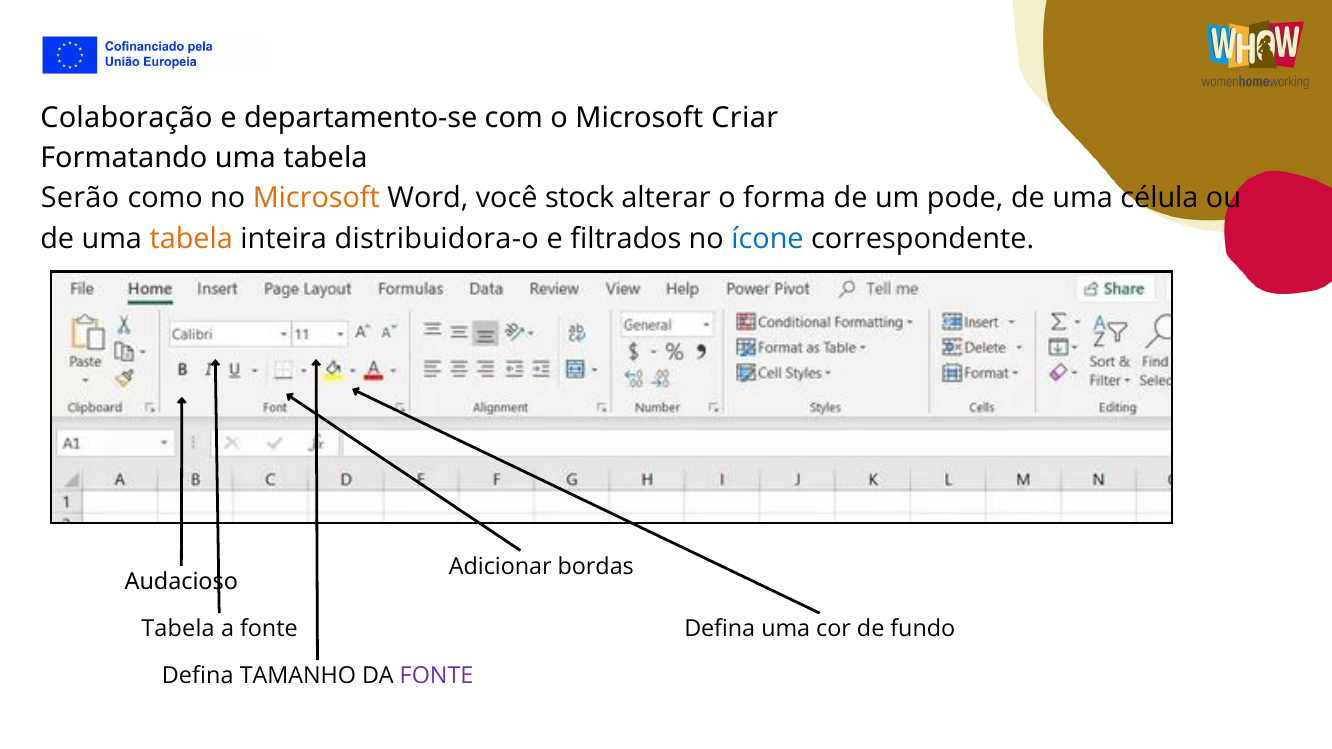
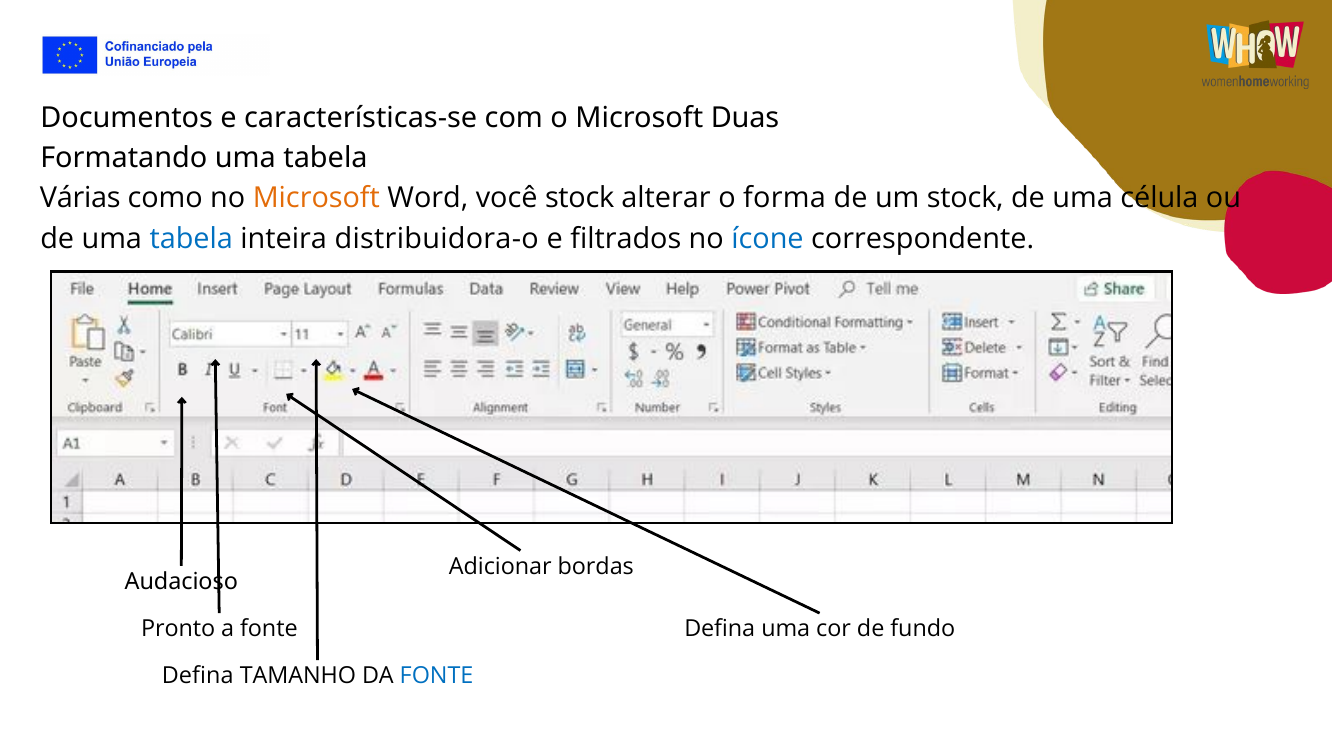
Colaboração: Colaboração -> Documentos
departamento-se: departamento-se -> características-se
Criar: Criar -> Duas
Serão: Serão -> Várias
um pode: pode -> stock
tabela at (191, 239) colour: orange -> blue
Tabela at (178, 629): Tabela -> Pronto
FONTE at (437, 676) colour: purple -> blue
